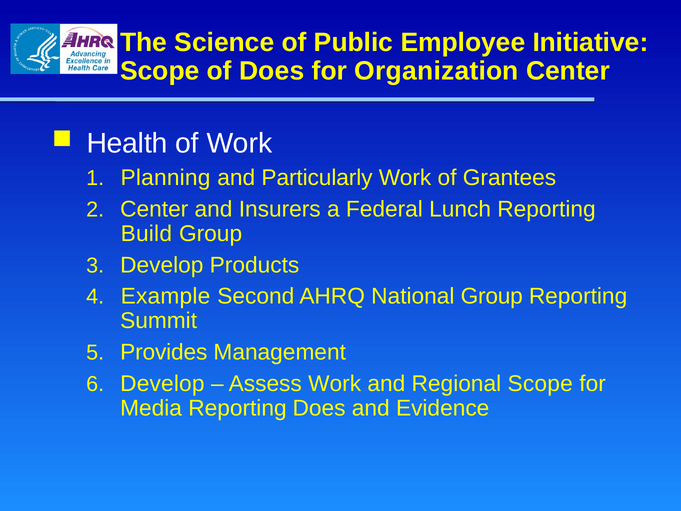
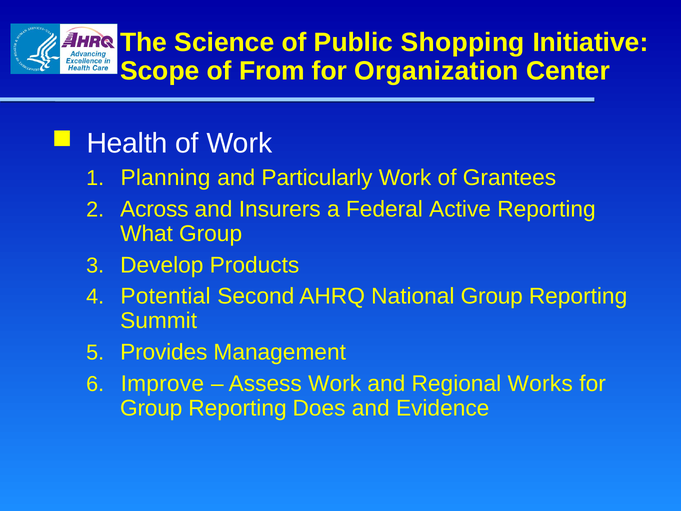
Employee: Employee -> Shopping
of Does: Does -> From
Center at (154, 209): Center -> Across
Lunch: Lunch -> Active
Build: Build -> What
Example: Example -> Potential
Develop at (162, 383): Develop -> Improve
Regional Scope: Scope -> Works
Media at (151, 408): Media -> Group
